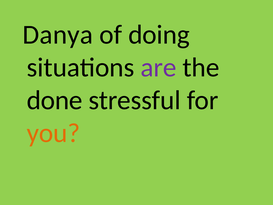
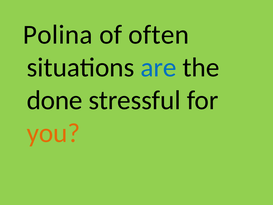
Danya: Danya -> Polina
doing: doing -> often
are colour: purple -> blue
